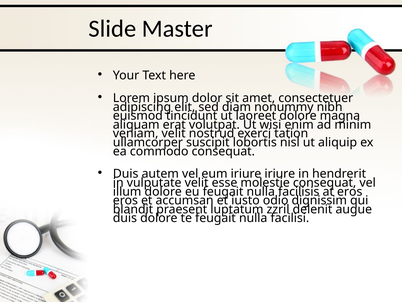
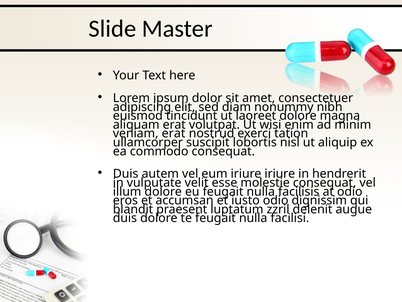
veniam velit: velit -> erat
at eros: eros -> odio
